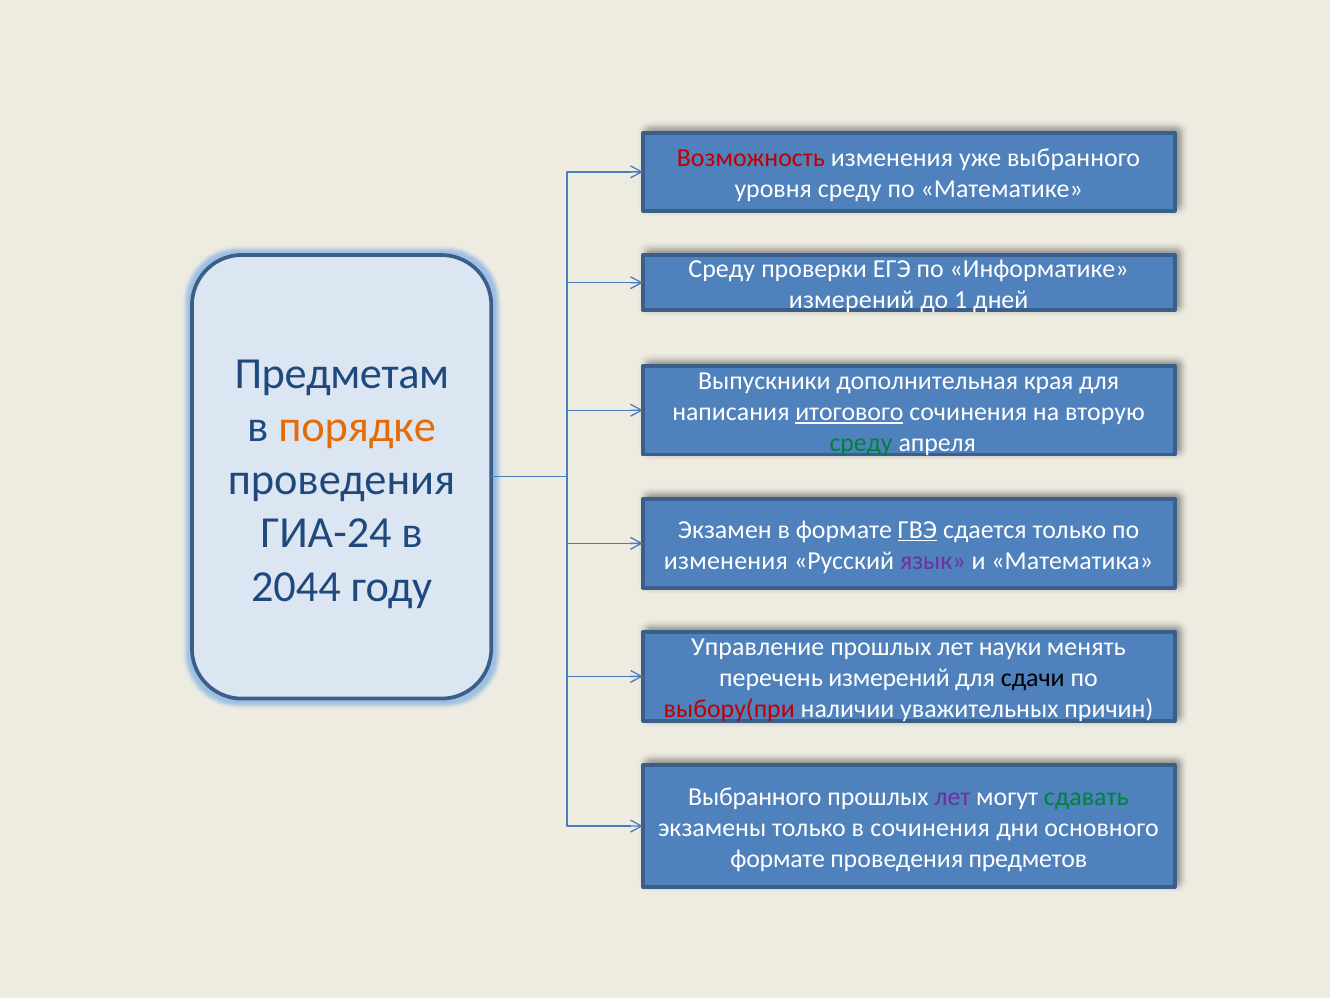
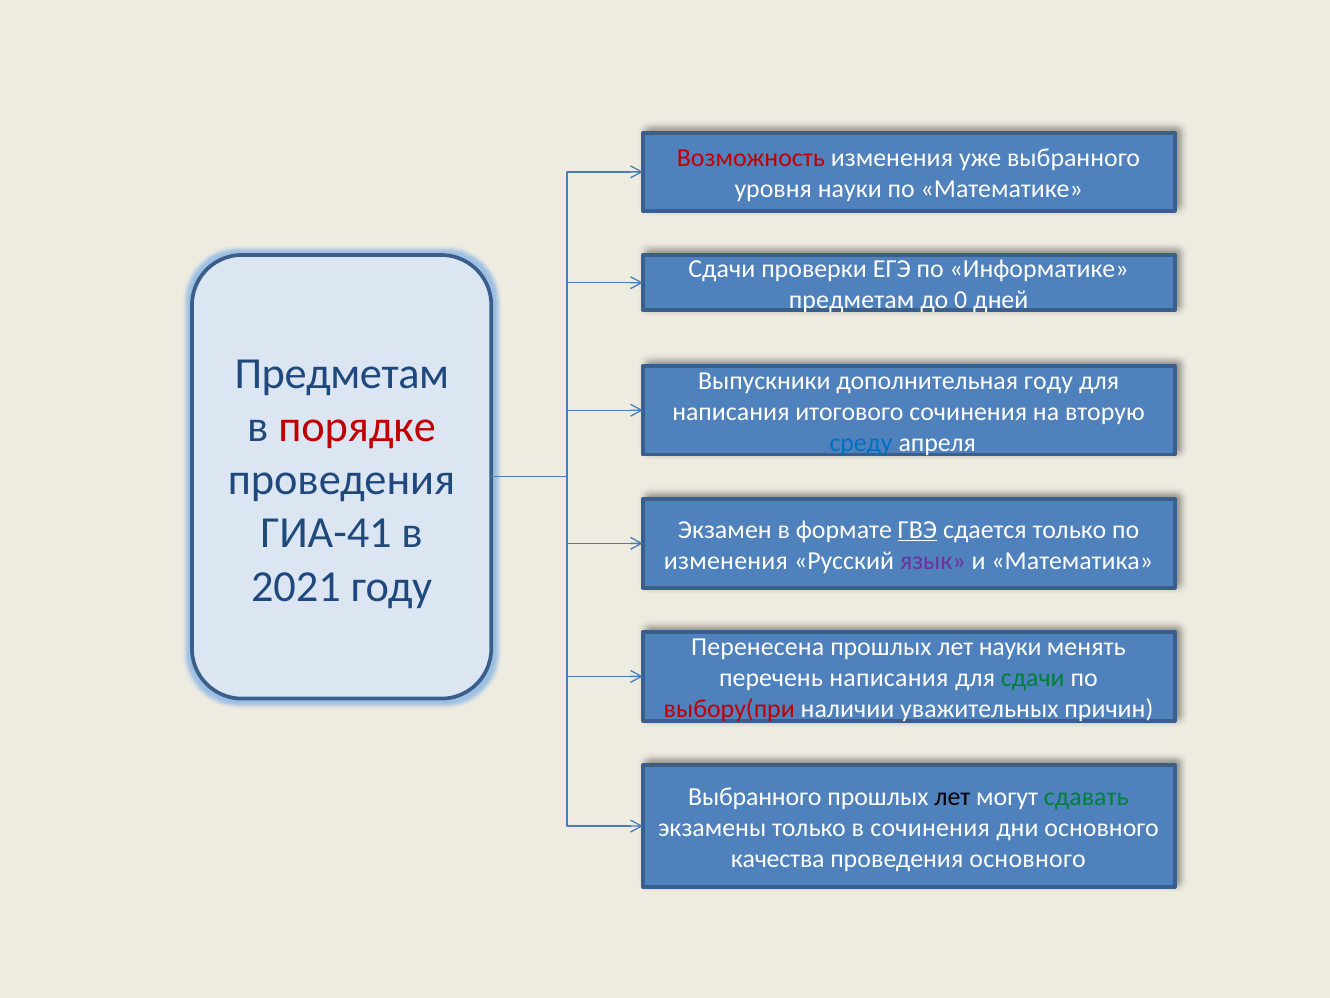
уровня среду: среду -> науки
Среду at (722, 269): Среду -> Сдачи
измерений at (852, 300): измерений -> предметам
1: 1 -> 0
дополнительная края: края -> году
итогового underline: present -> none
порядке colour: orange -> red
среду at (861, 443) colour: green -> blue
ГИА-24: ГИА-24 -> ГИА-41
2044: 2044 -> 2021
Управление: Управление -> Перенесена
перечень измерений: измерений -> написания
сдачи at (1033, 678) colour: black -> green
лет at (952, 796) colour: purple -> black
формате at (778, 858): формате -> качества
проведения предметов: предметов -> основного
